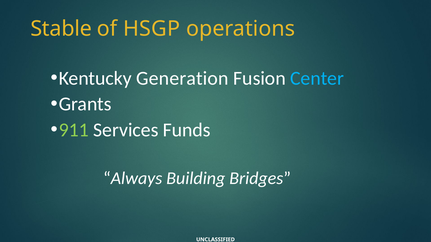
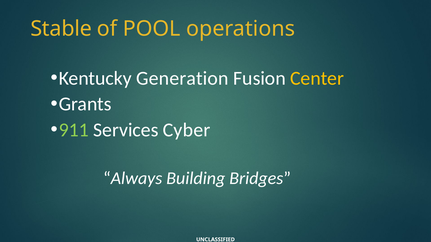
HSGP: HSGP -> POOL
Center colour: light blue -> yellow
Funds: Funds -> Cyber
